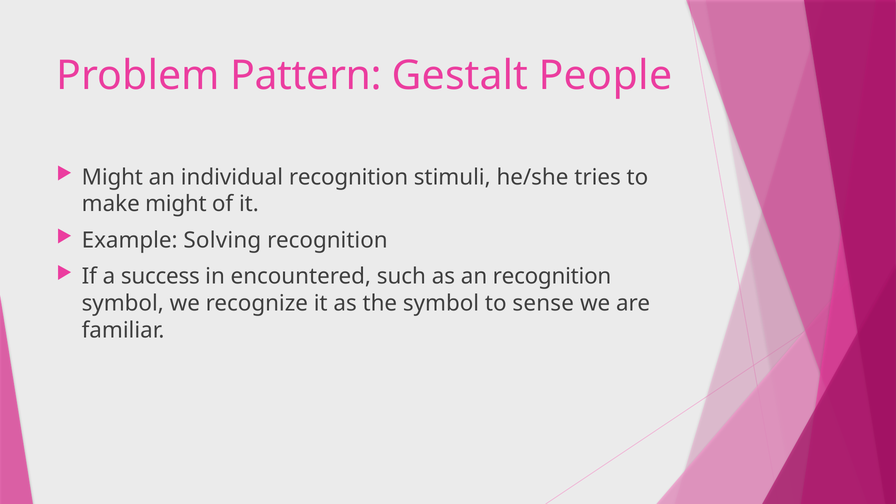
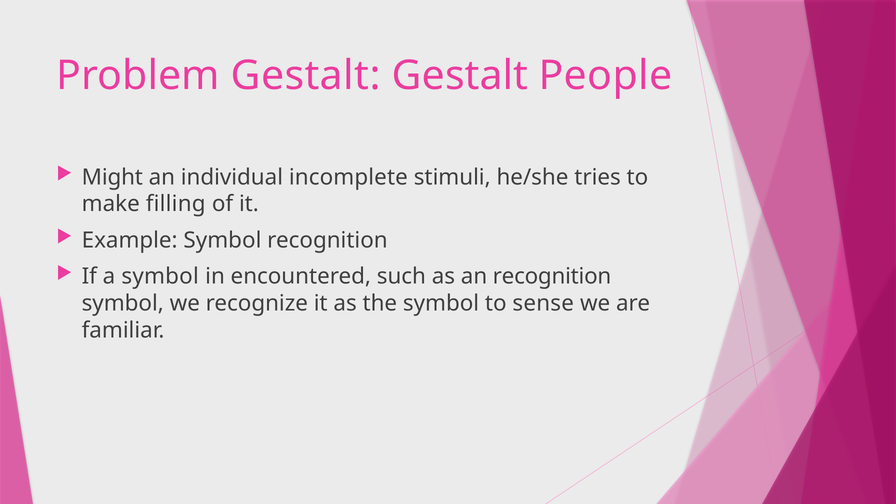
Problem Pattern: Pattern -> Gestalt
individual recognition: recognition -> incomplete
make might: might -> filling
Example Solving: Solving -> Symbol
a success: success -> symbol
